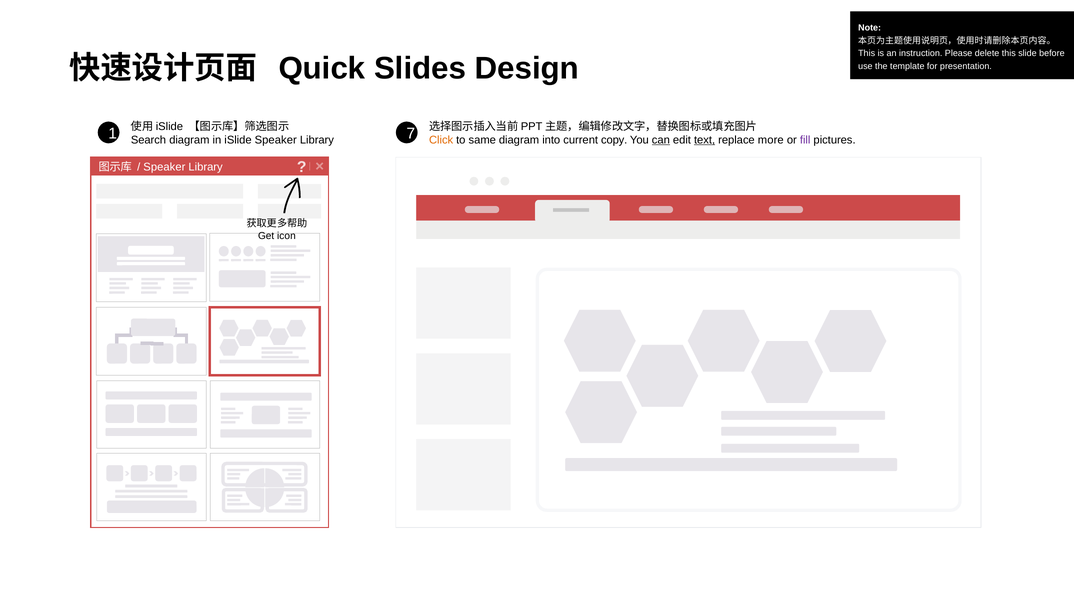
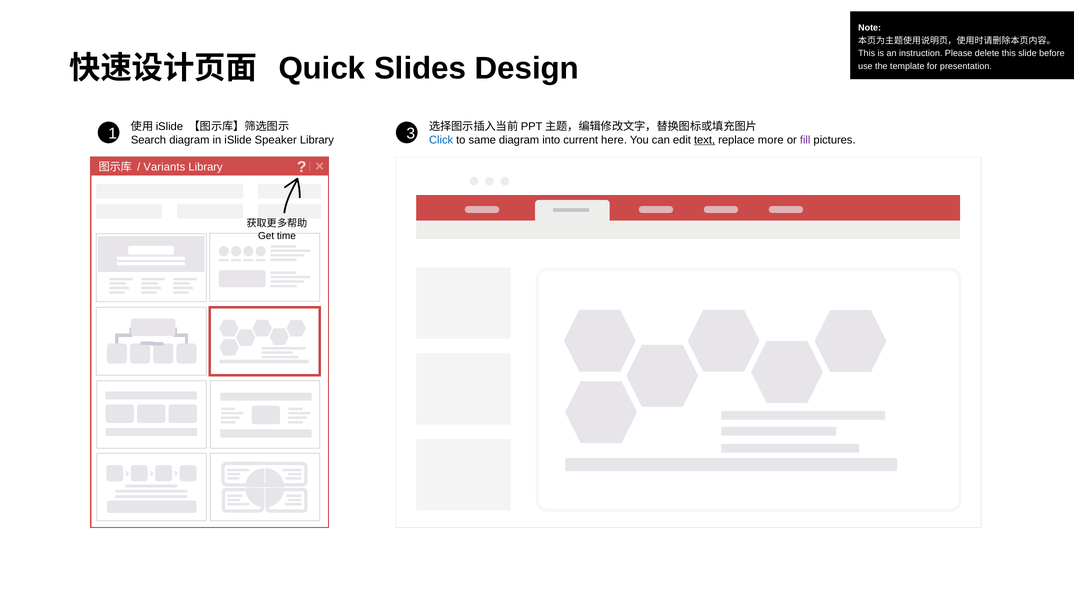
7: 7 -> 3
Click colour: orange -> blue
copy: copy -> here
can underline: present -> none
Speaker at (164, 167): Speaker -> Variants
icon: icon -> time
